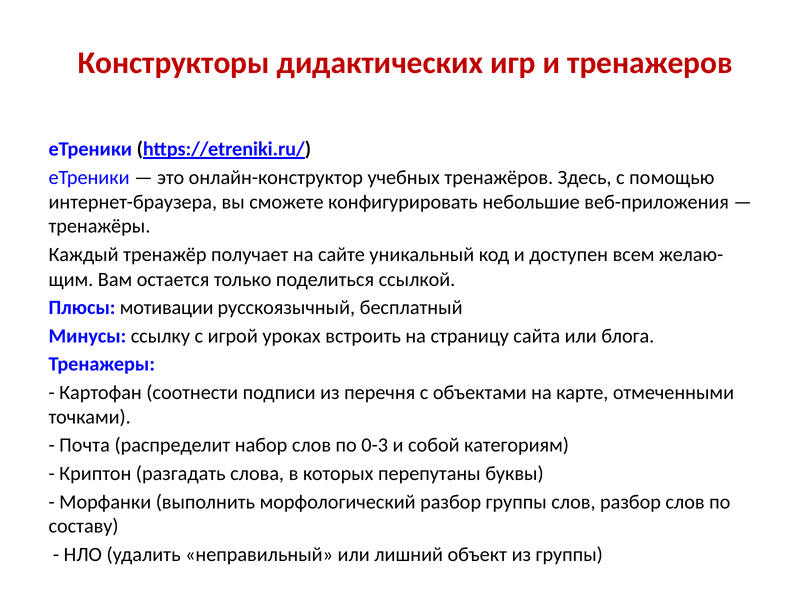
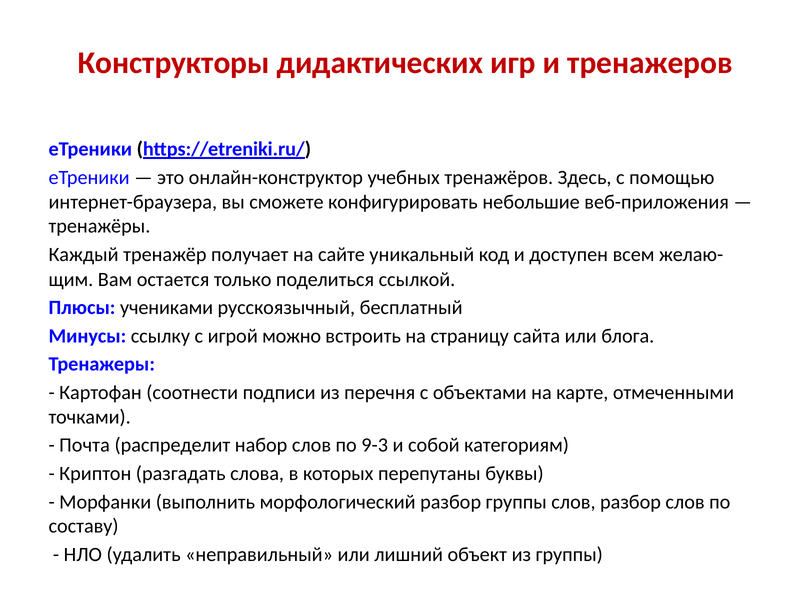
мотивации: мотивации -> учениками
уроках: уроках -> можно
0-3: 0-3 -> 9-3
